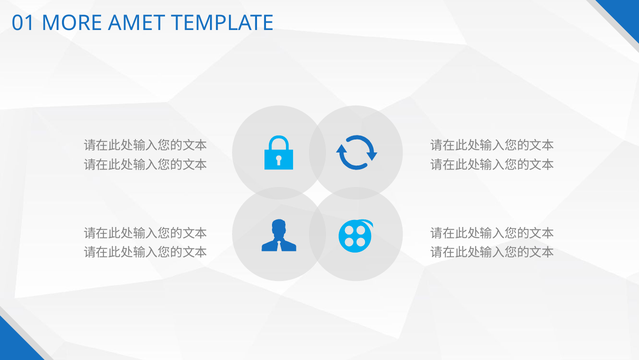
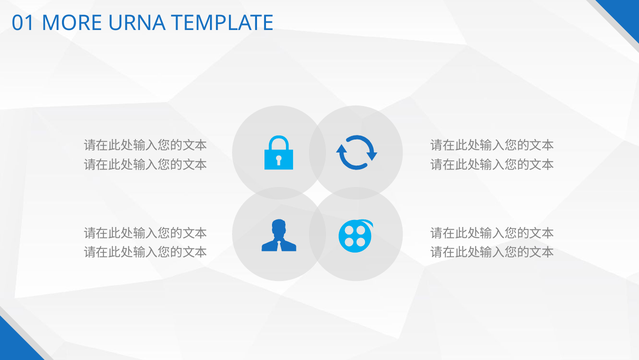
AMET: AMET -> URNA
